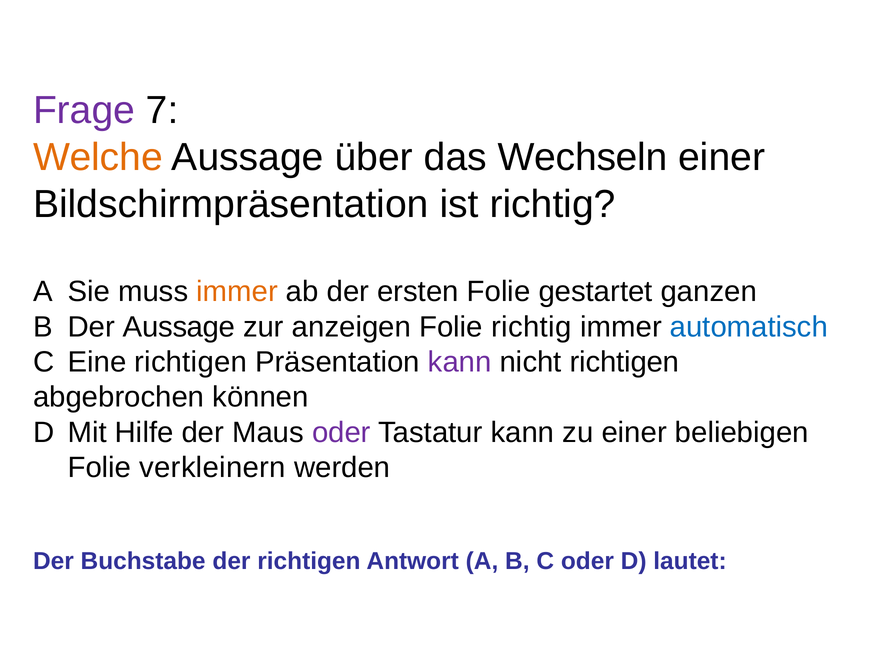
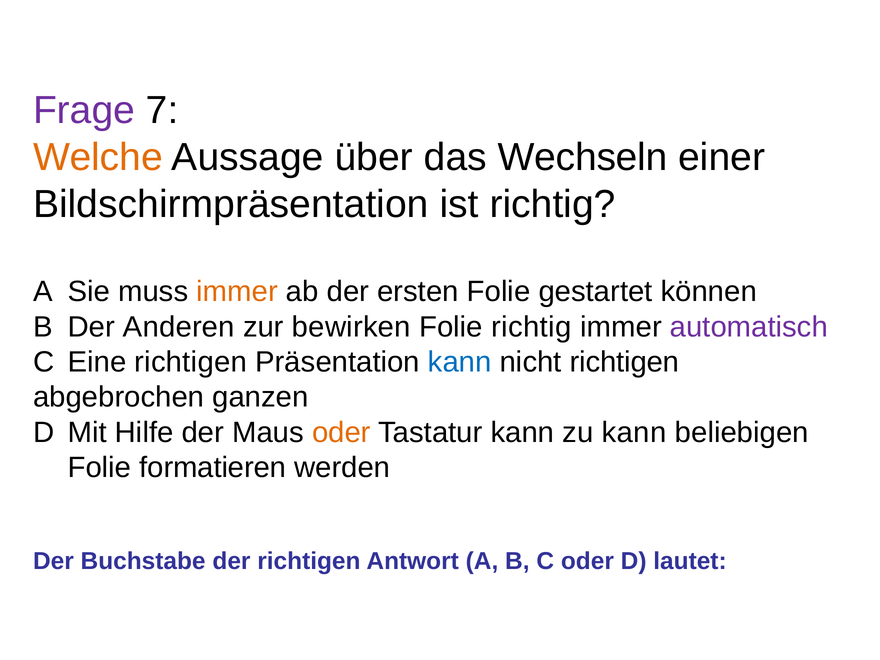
ganzen: ganzen -> können
Der Aussage: Aussage -> Anderen
anzeigen: anzeigen -> bewirken
automatisch colour: blue -> purple
kann at (460, 362) colour: purple -> blue
können: können -> ganzen
oder at (341, 432) colour: purple -> orange
zu einer: einer -> kann
verkleinern: verkleinern -> formatieren
